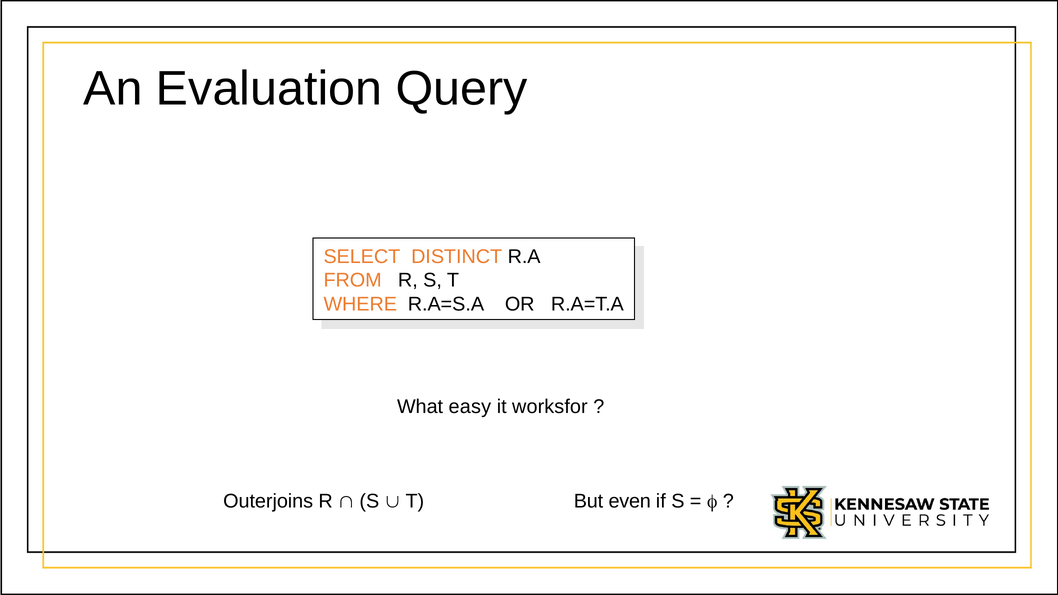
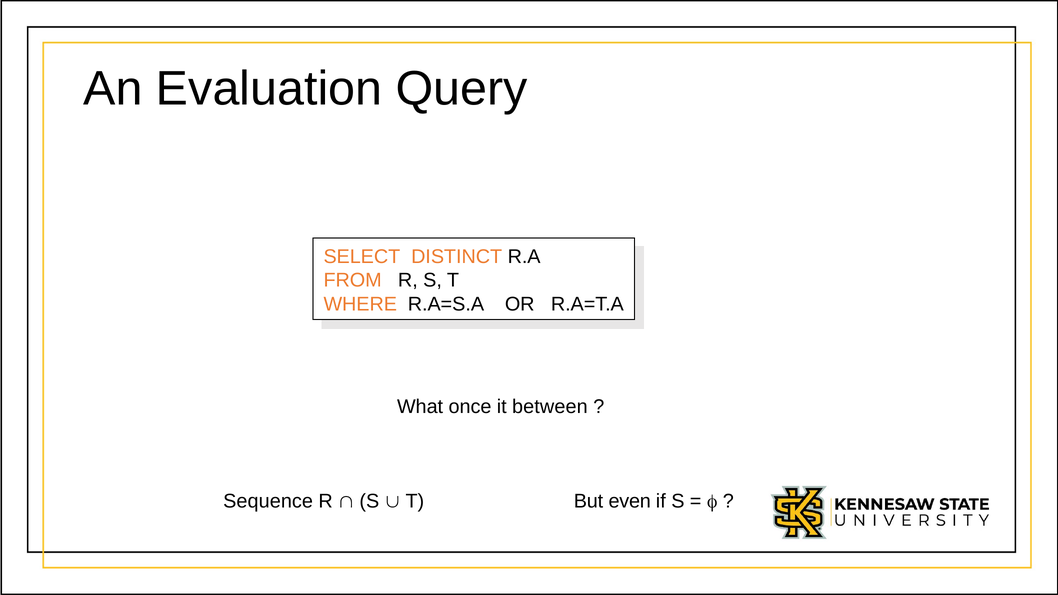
easy: easy -> once
worksfor: worksfor -> between
Outerjoins: Outerjoins -> Sequence
